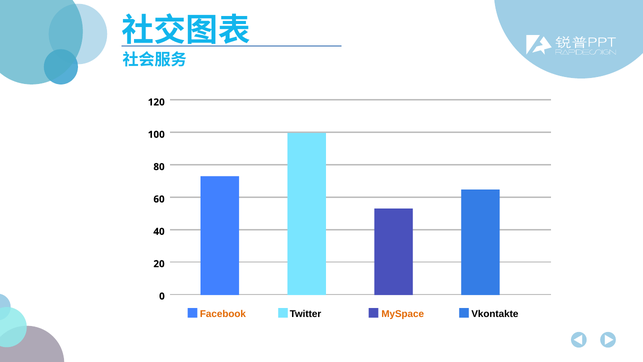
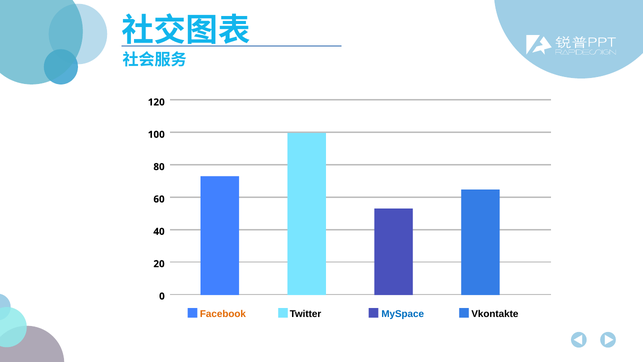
MySpace colour: orange -> blue
